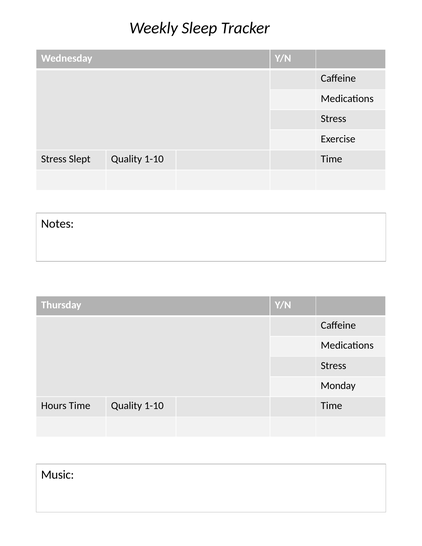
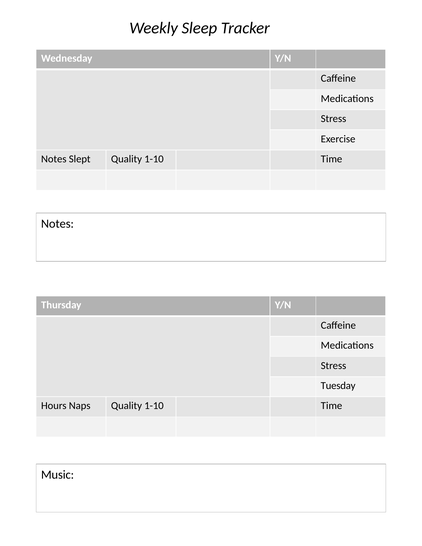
Stress at (54, 159): Stress -> Notes
Monday: Monday -> Tuesday
Hours Time: Time -> Naps
